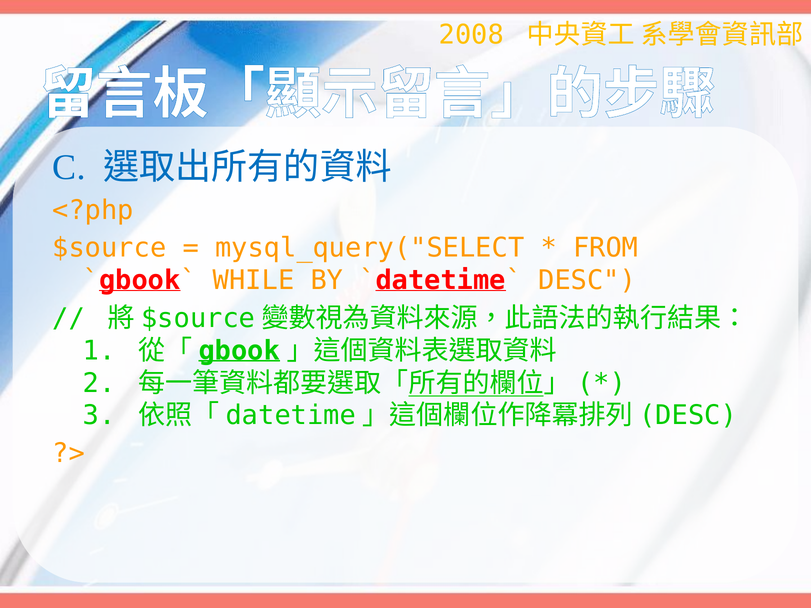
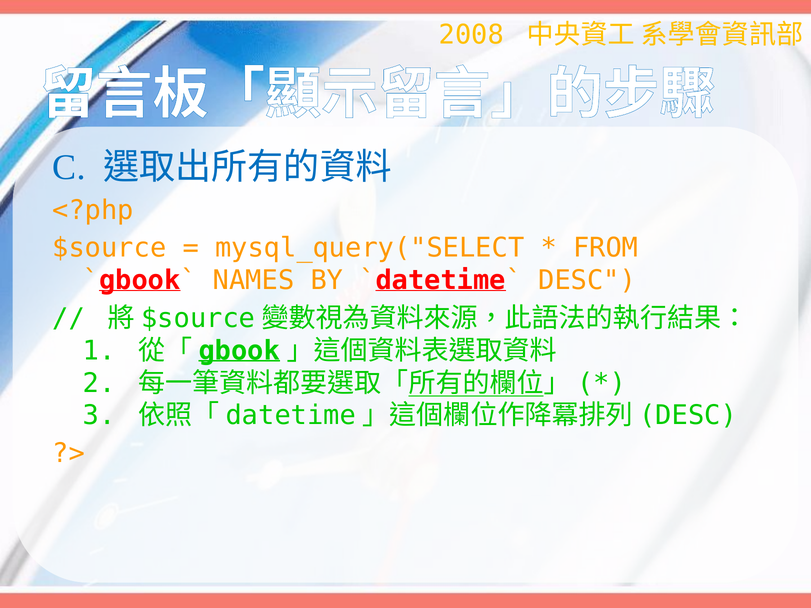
WHILE: WHILE -> NAMES
